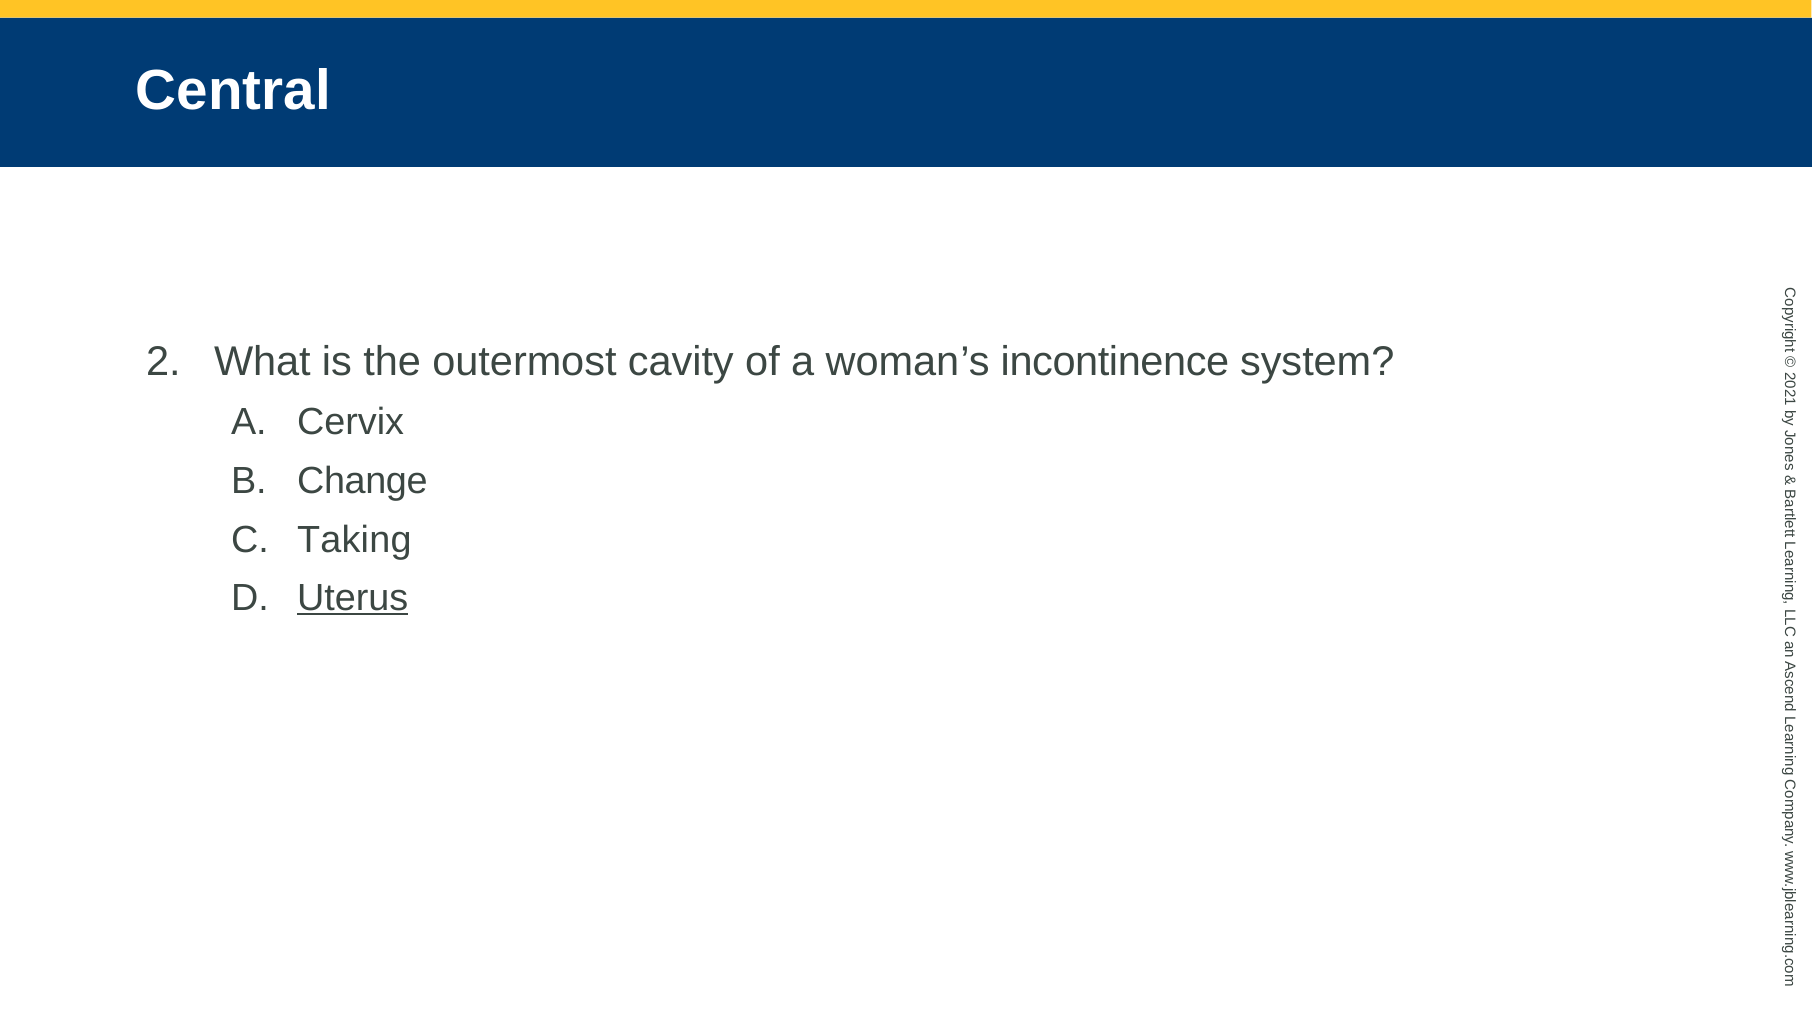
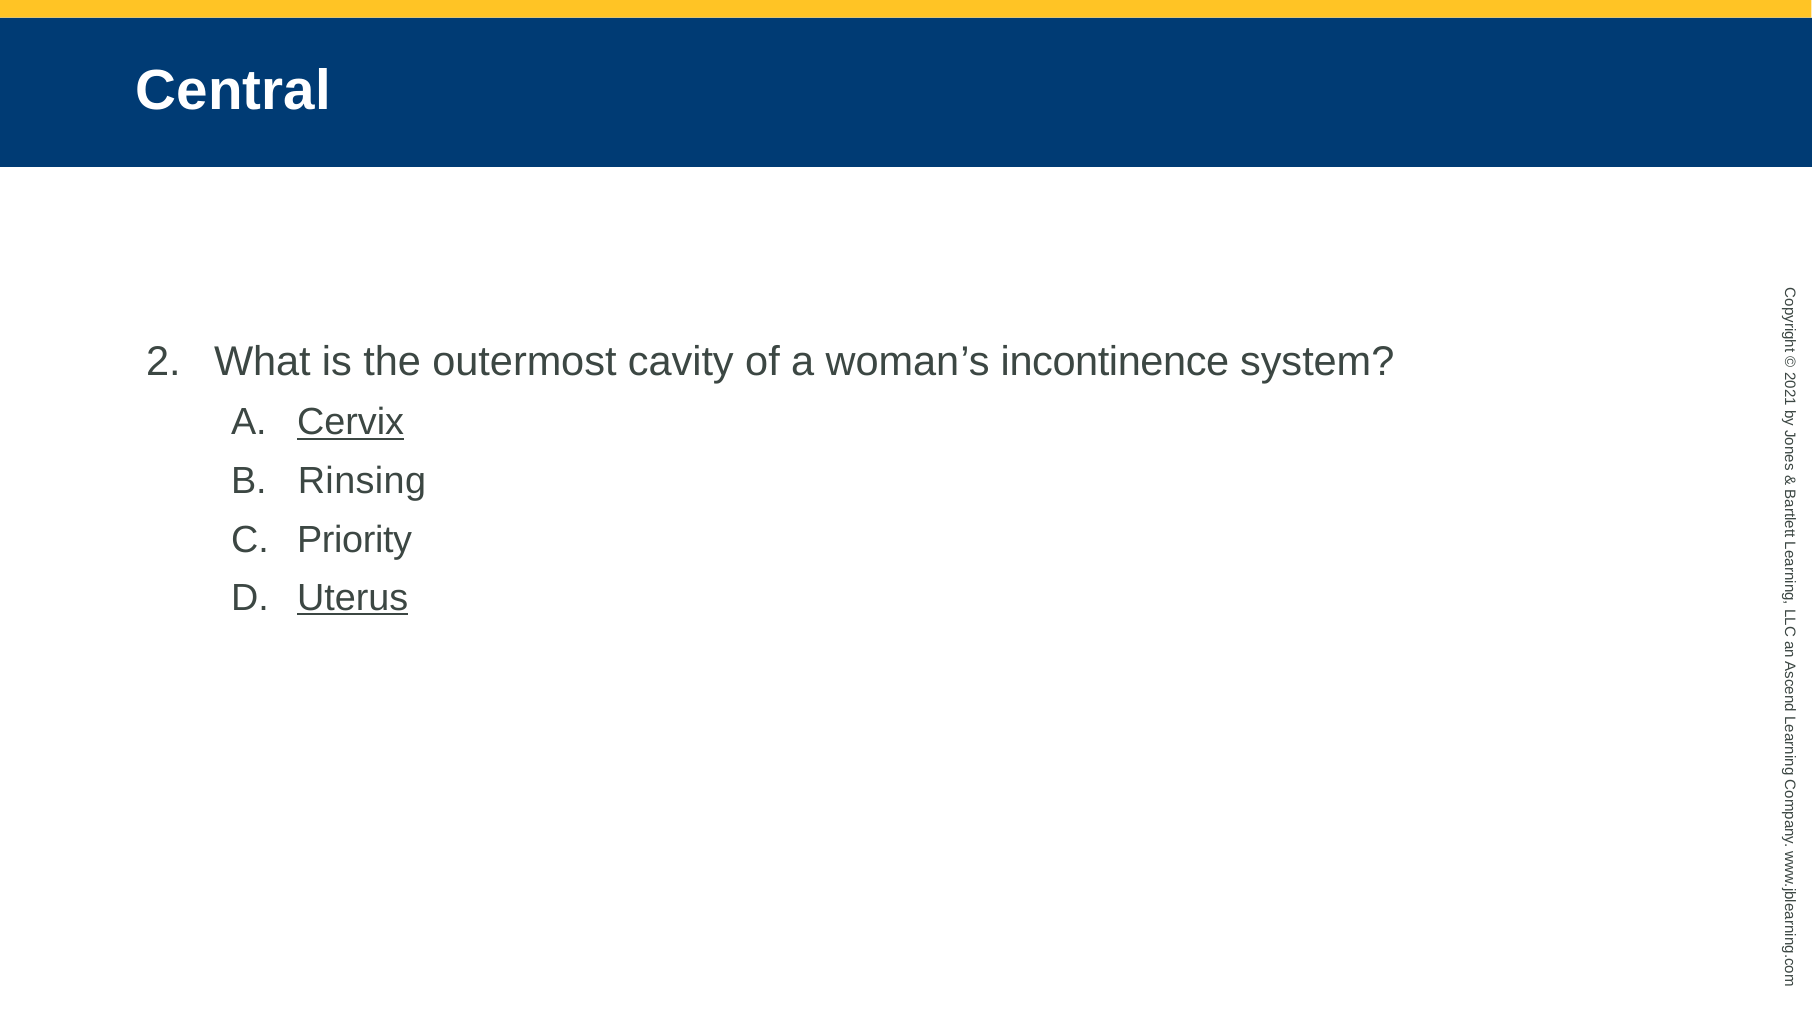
Cervix underline: none -> present
Change: Change -> Rinsing
Taking: Taking -> Priority
